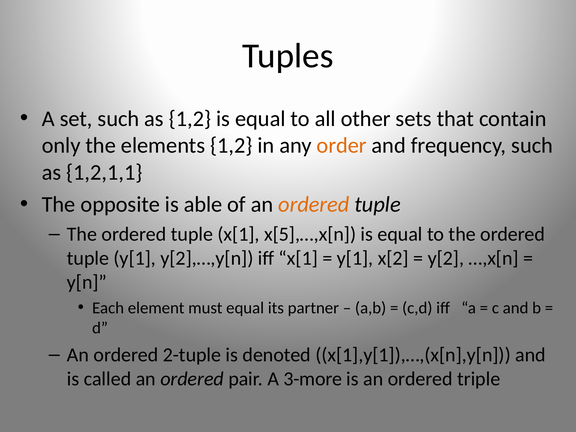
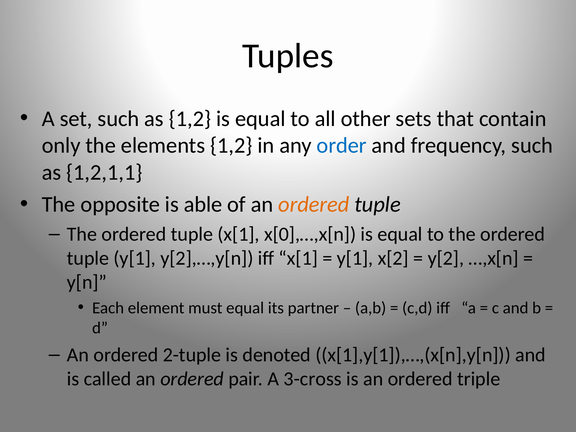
order colour: orange -> blue
x[5],…,x[n: x[5],…,x[n -> x[0],…,x[n
3-more: 3-more -> 3-cross
